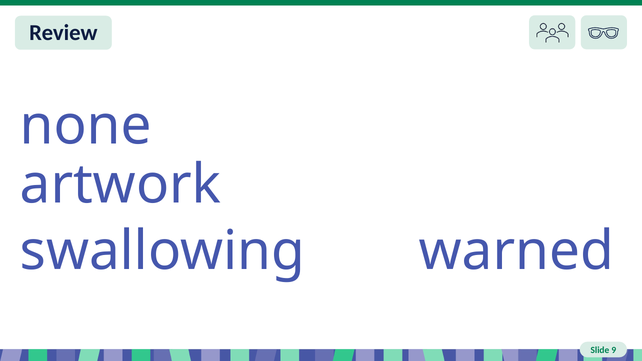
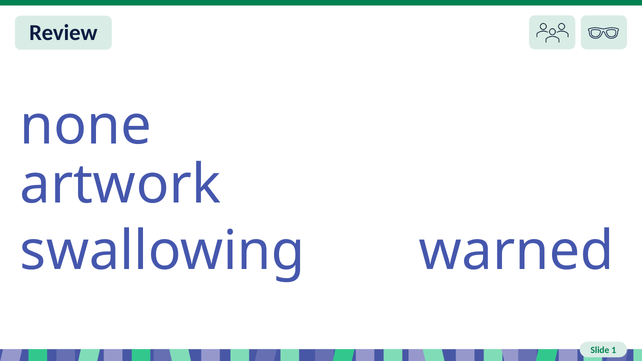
9: 9 -> 1
